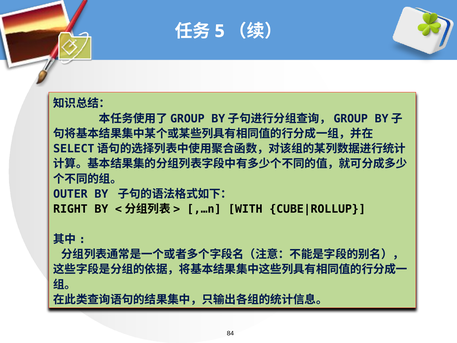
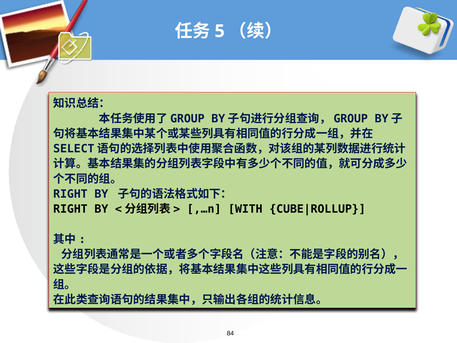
OUTER at (70, 194): OUTER -> RIGHT
